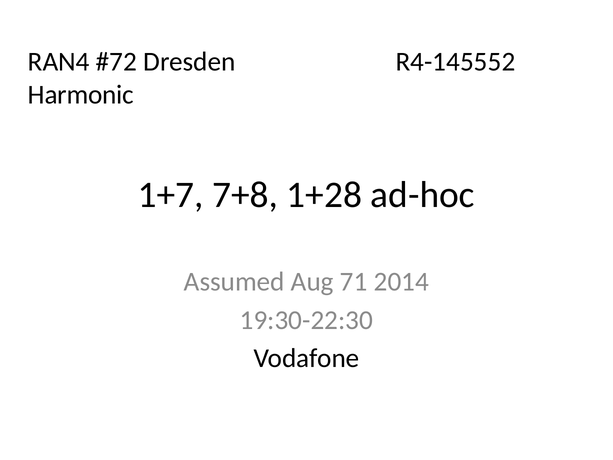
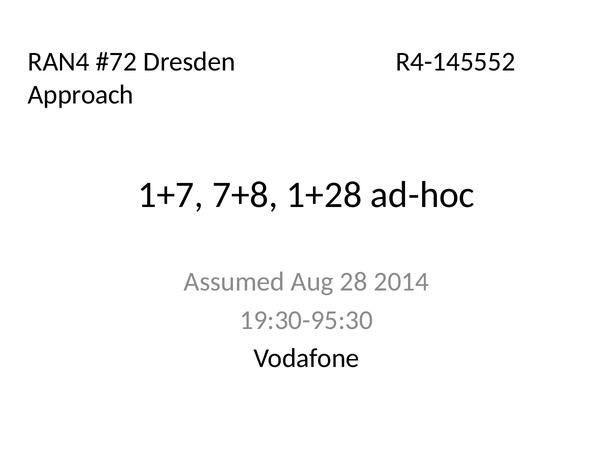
Harmonic: Harmonic -> Approach
71: 71 -> 28
19:30-22:30: 19:30-22:30 -> 19:30-95:30
